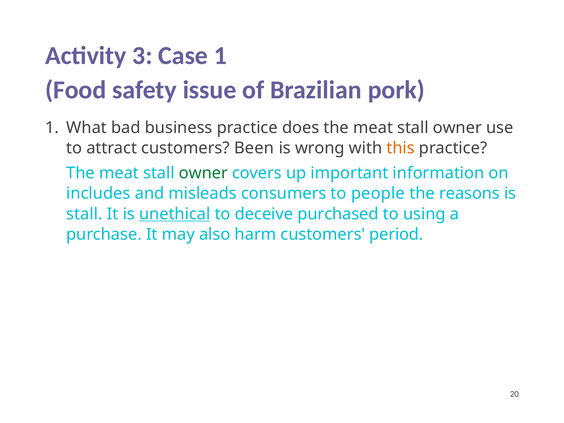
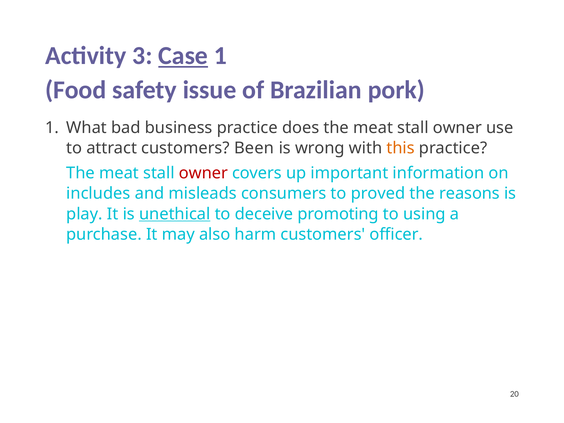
Case underline: none -> present
owner at (203, 173) colour: green -> red
people: people -> proved
stall at (84, 214): stall -> play
purchased: purchased -> promoting
period: period -> officer
